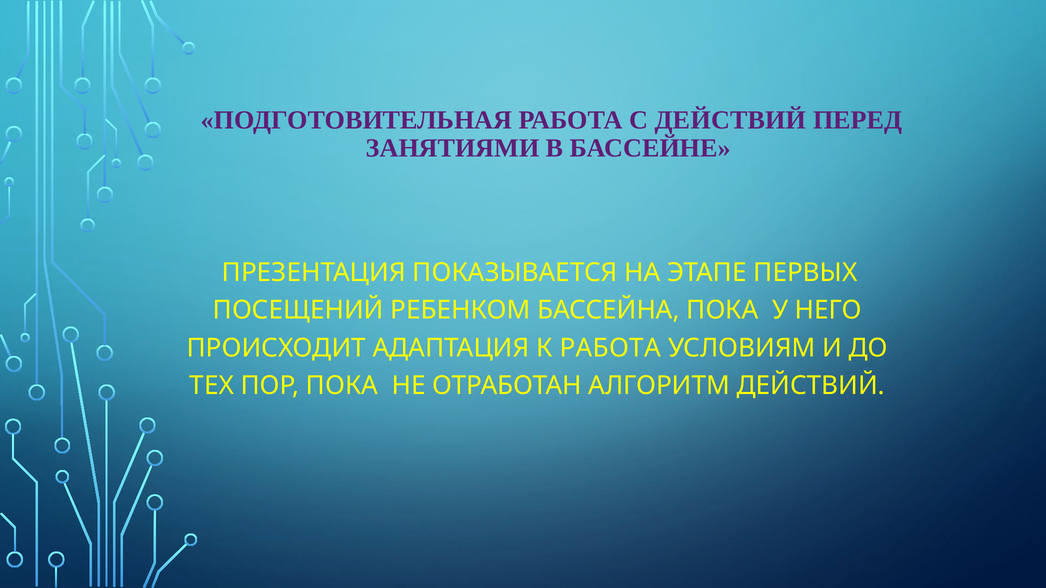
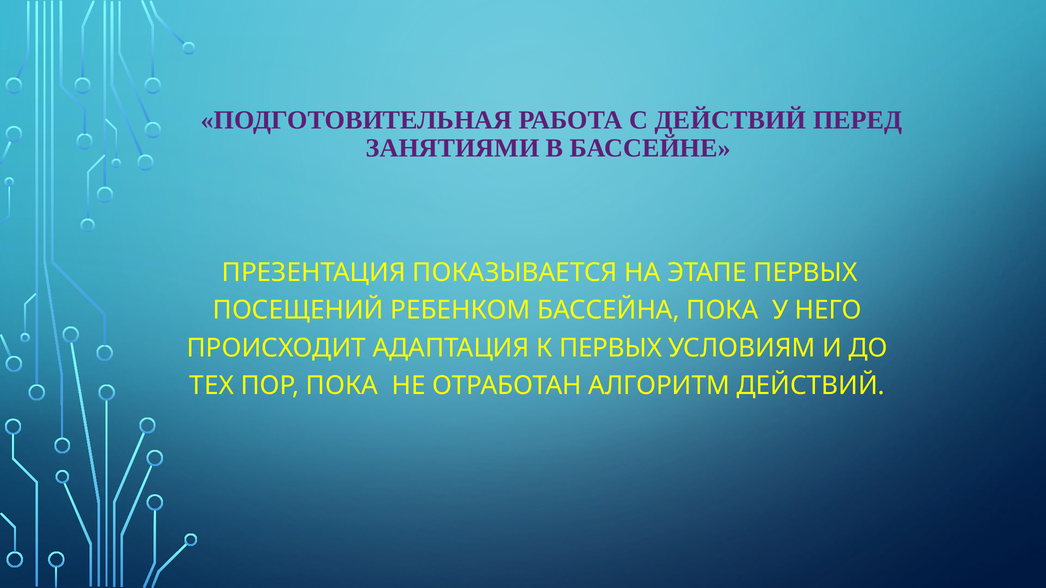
К РАБОТА: РАБОТА -> ПЕРВЫХ
